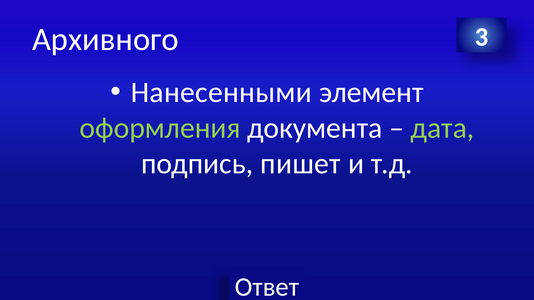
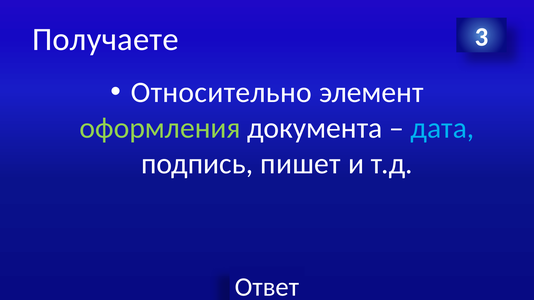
Архивного: Архивного -> Получаете
Нанесенными: Нанесенными -> Относительно
дата colour: light green -> light blue
